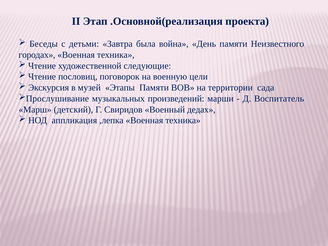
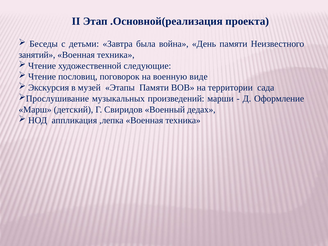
городах: городах -> занятий
цели: цели -> виде
Воспитатель: Воспитатель -> Оформление
